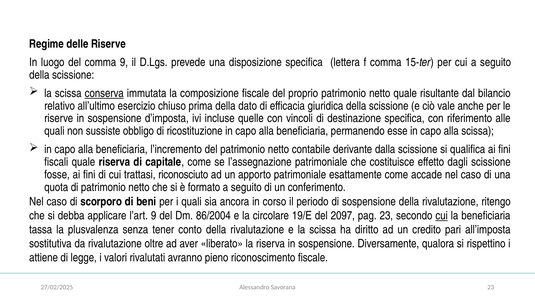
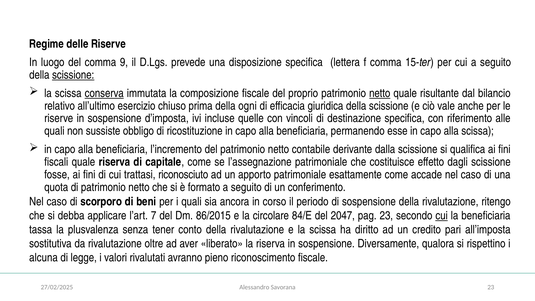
scissione at (73, 75) underline: none -> present
netto at (380, 93) underline: none -> present
dato: dato -> ogni
l’art 9: 9 -> 7
86/2004: 86/2004 -> 86/2015
19/E: 19/E -> 84/E
2097: 2097 -> 2047
attiene: attiene -> alcuna
